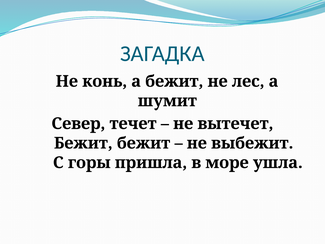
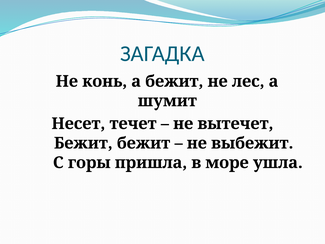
Север: Север -> Несет
